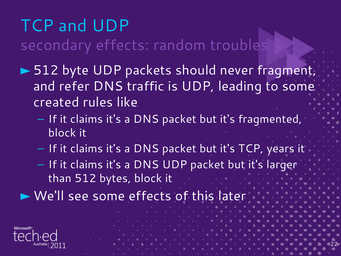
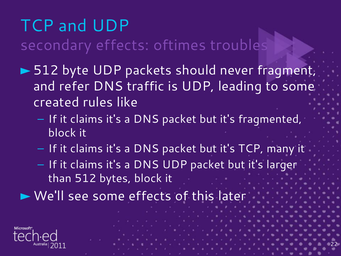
random: random -> oftimes
years: years -> many
